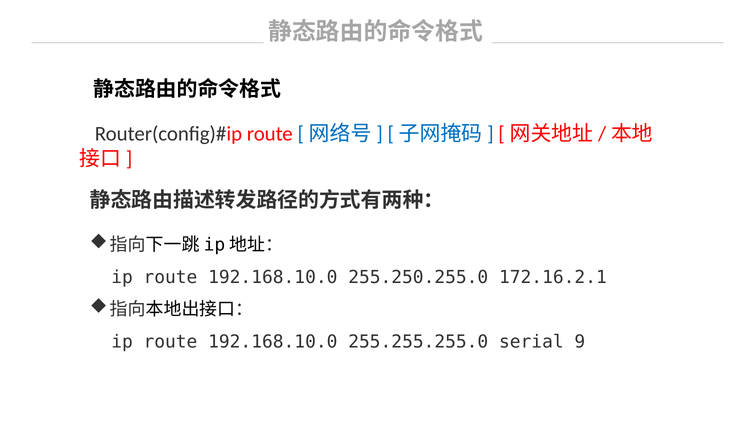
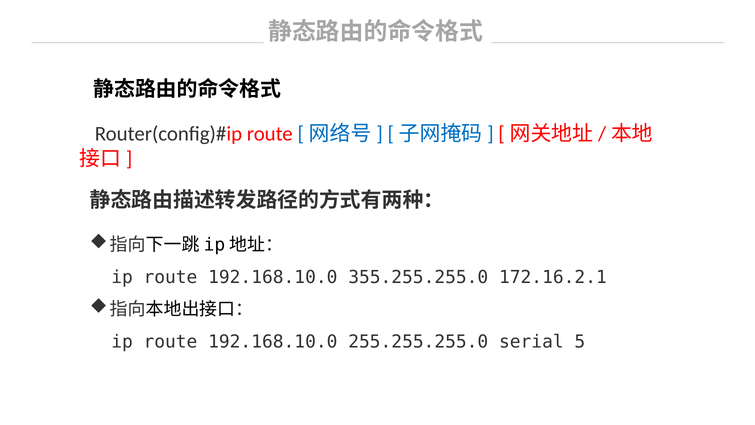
255.250.255.0: 255.250.255.0 -> 355.255.255.0
9: 9 -> 5
